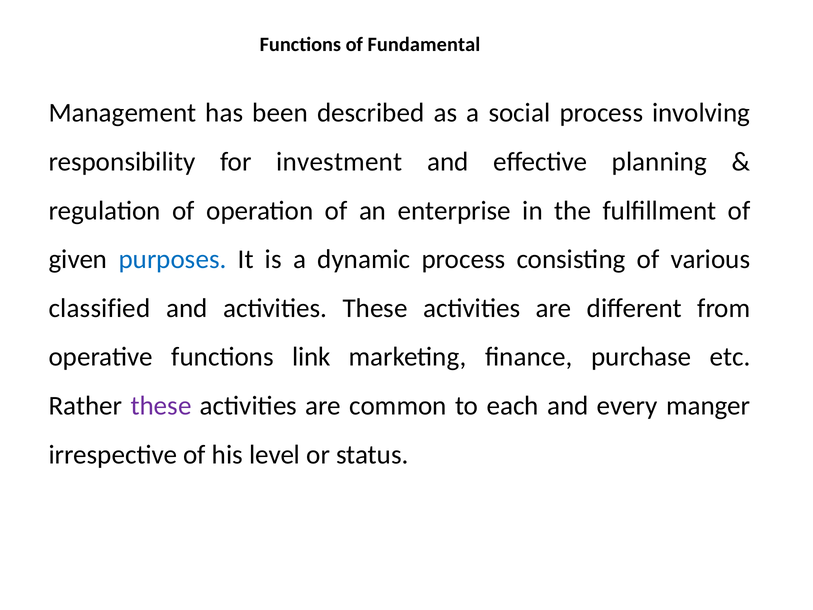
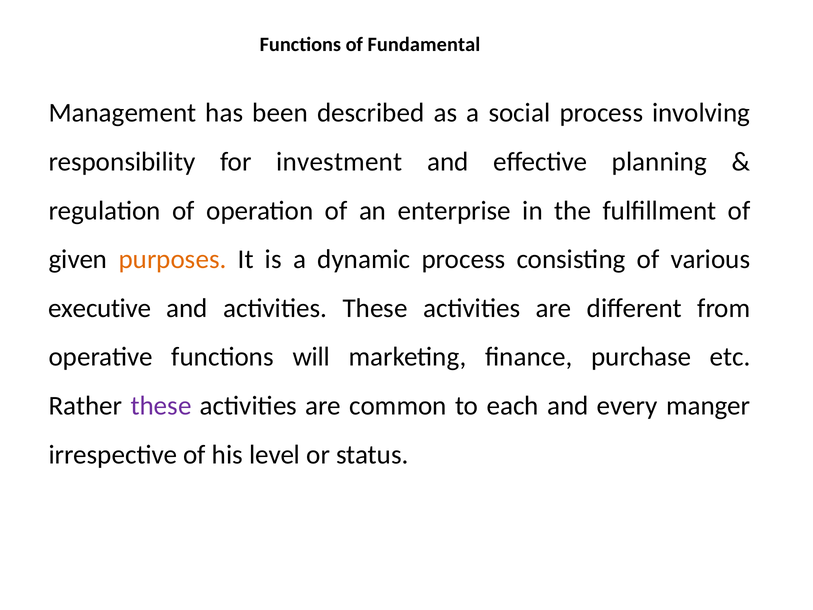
purposes colour: blue -> orange
classified: classified -> executive
link: link -> will
